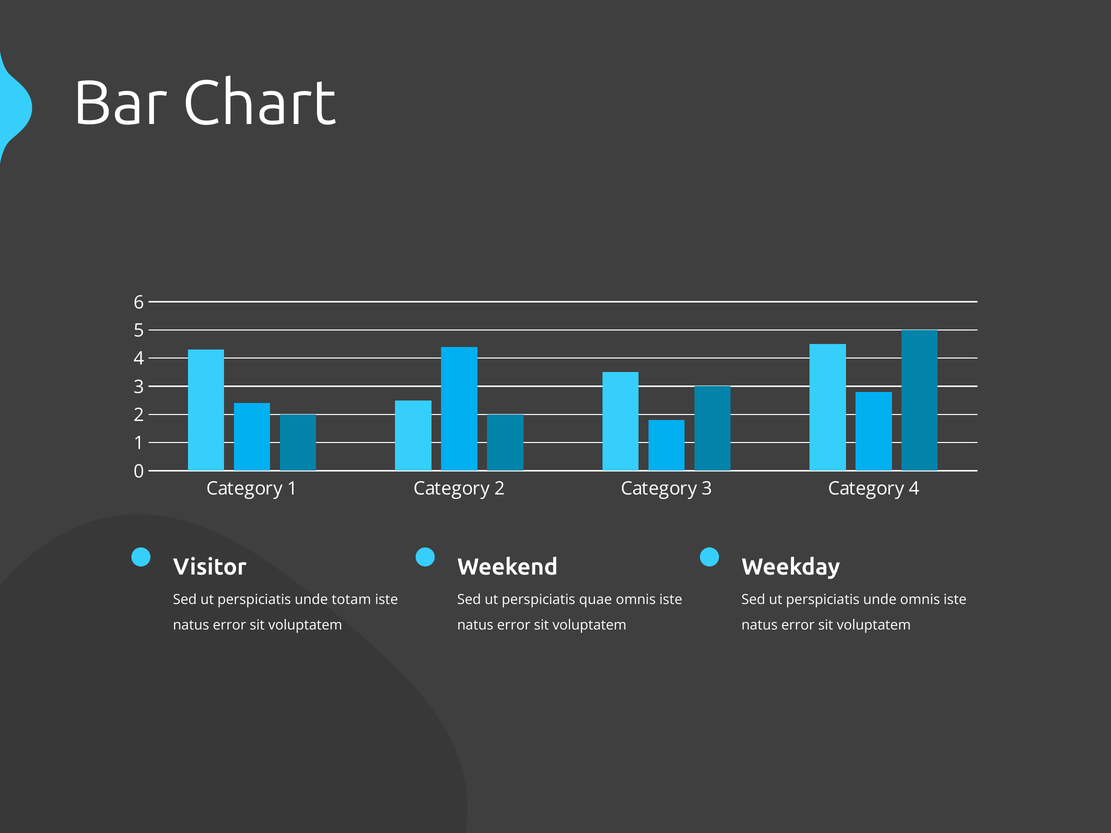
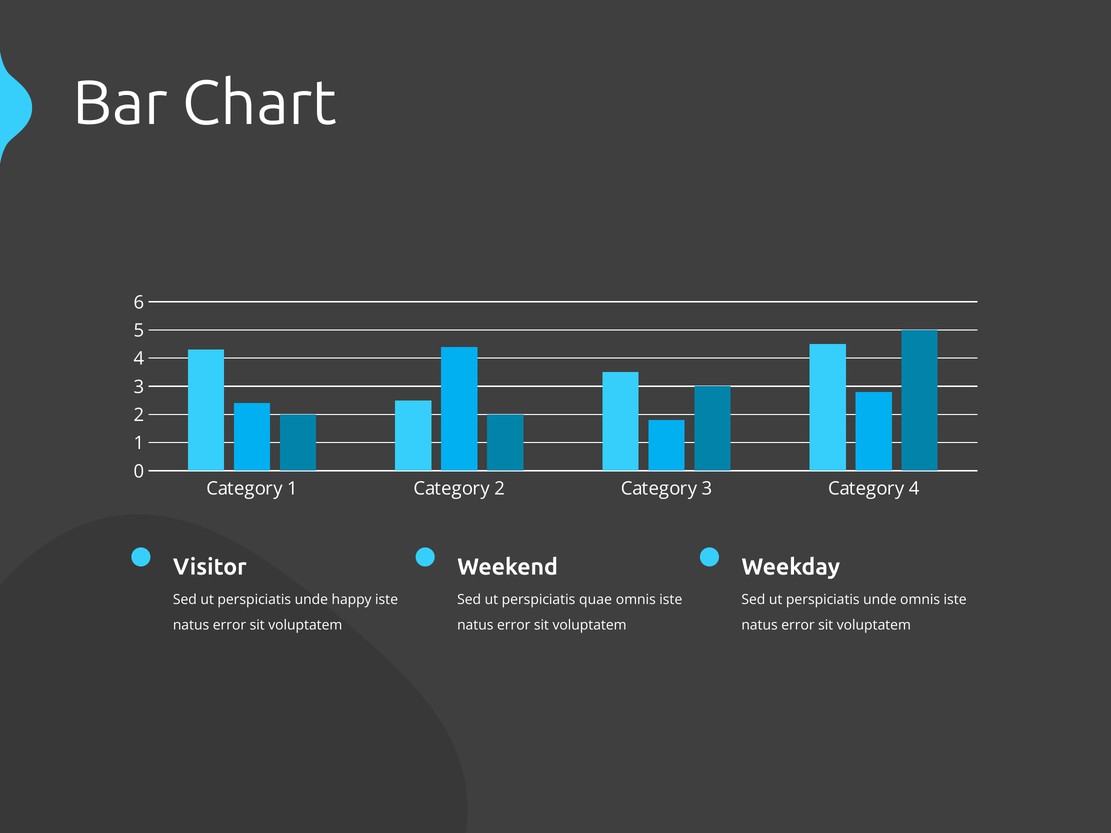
totam: totam -> happy
